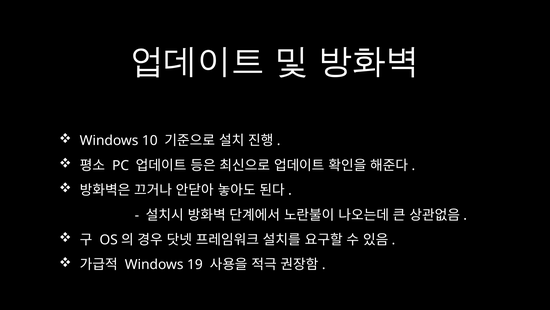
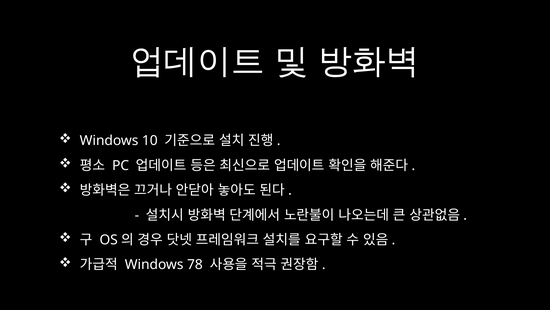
19: 19 -> 78
